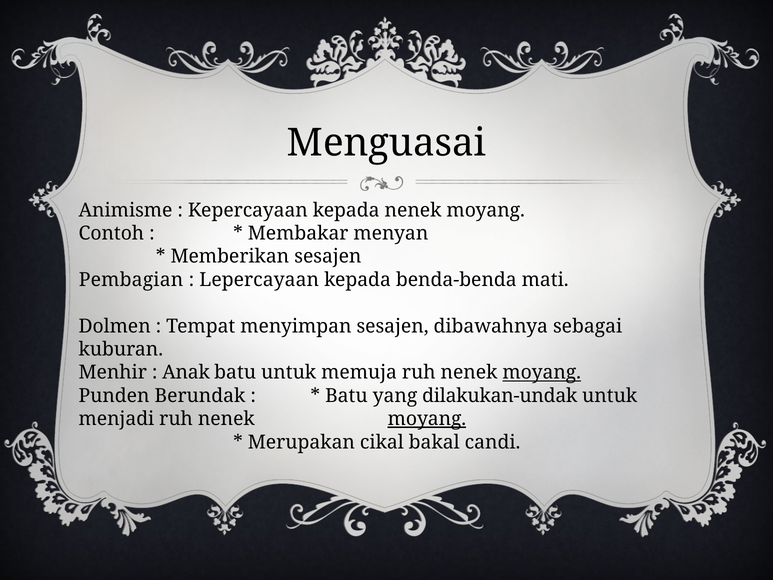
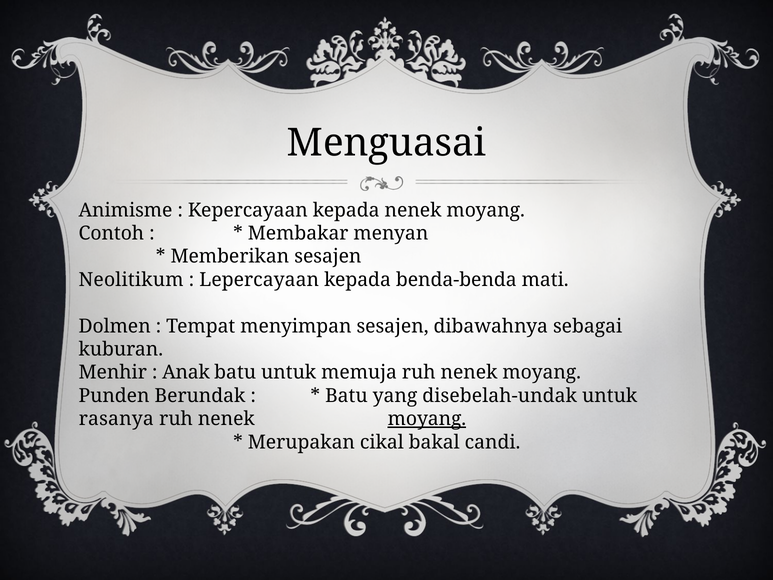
Pembagian: Pembagian -> Neolitikum
moyang at (542, 372) underline: present -> none
dilakukan-undak: dilakukan-undak -> disebelah-undak
menjadi: menjadi -> rasanya
